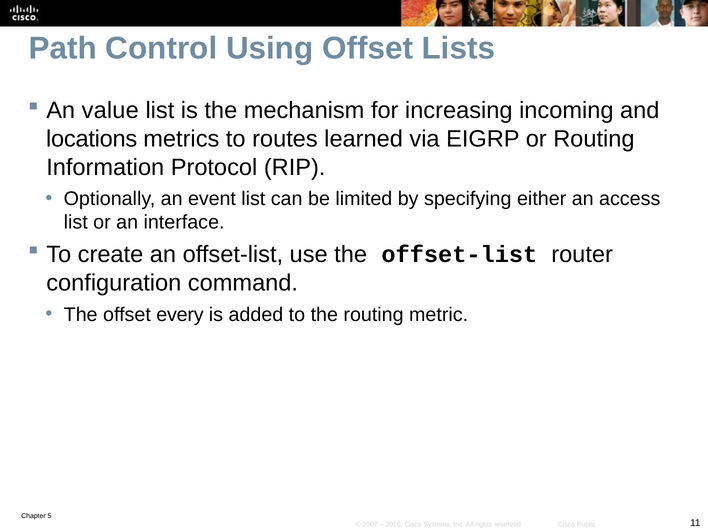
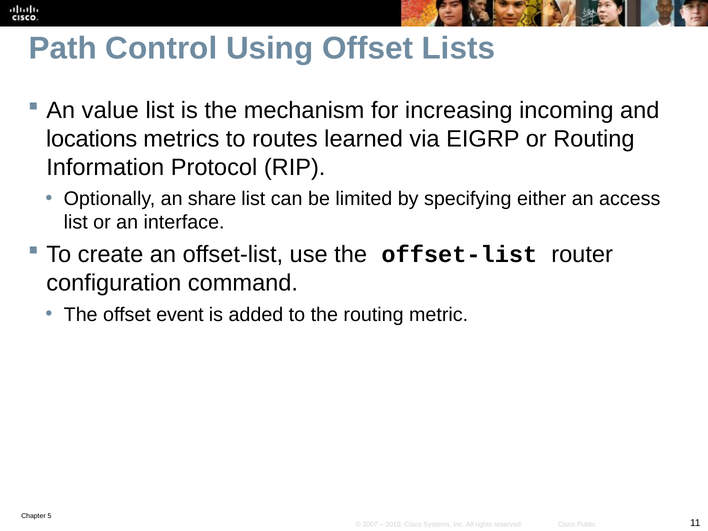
event: event -> share
every: every -> event
